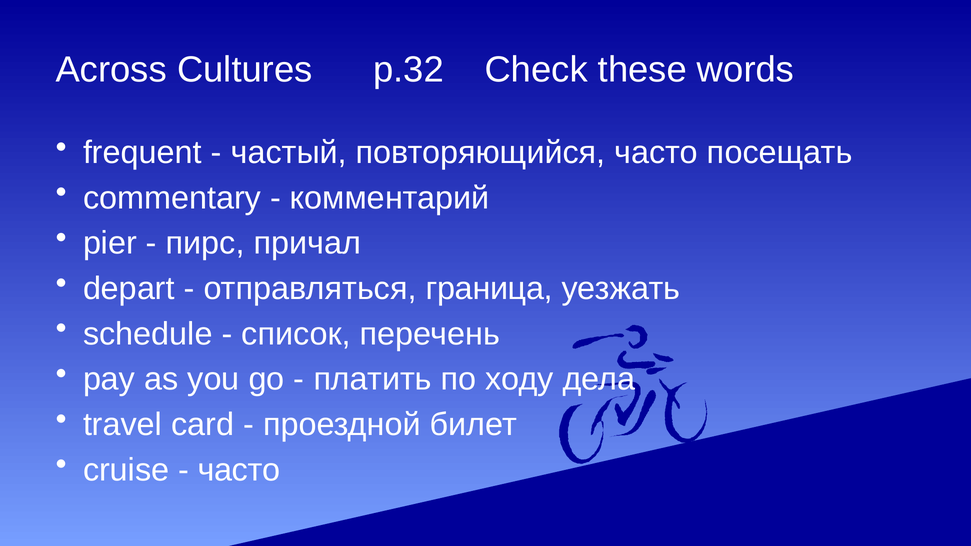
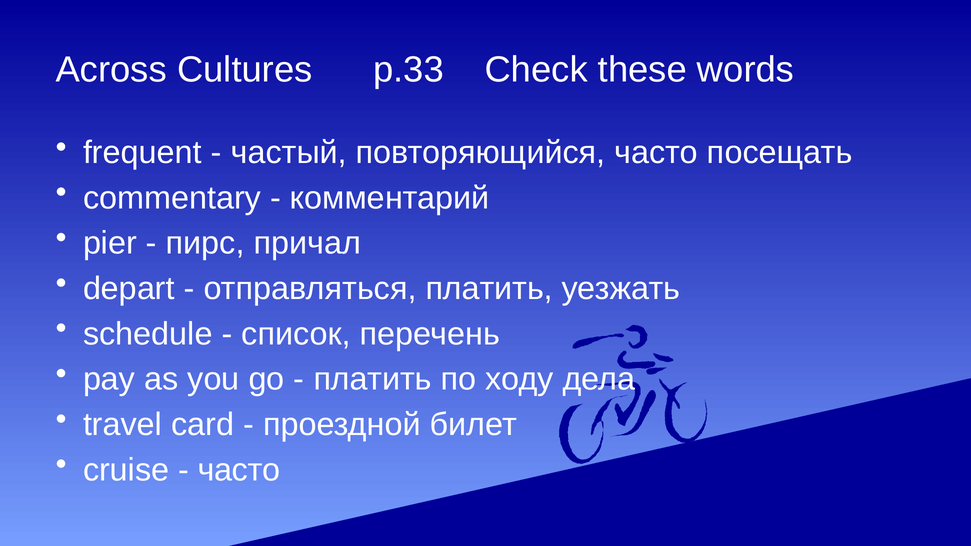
p.32: p.32 -> p.33
отправляться граница: граница -> платить
